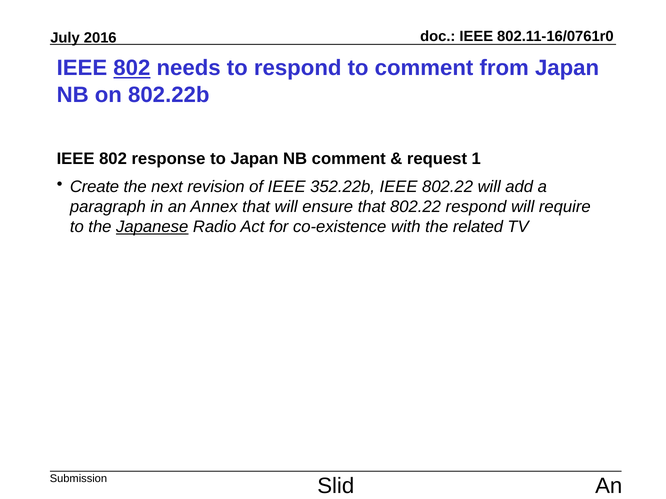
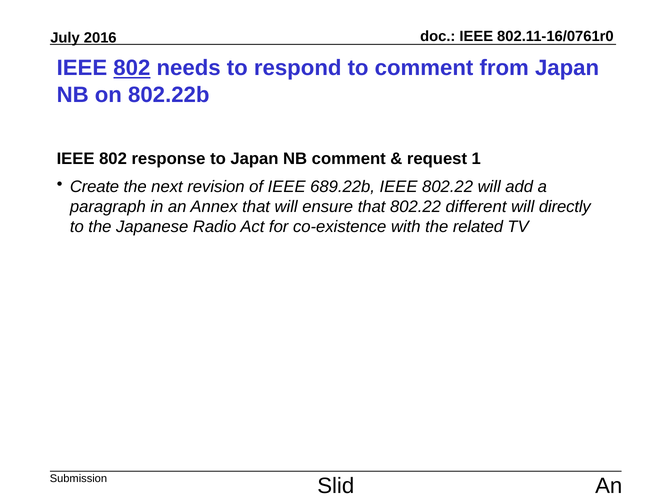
352.22b: 352.22b -> 689.22b
802.22 respond: respond -> different
require: require -> directly
Japanese underline: present -> none
